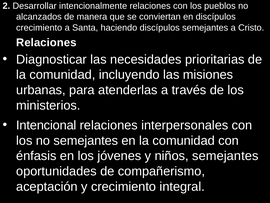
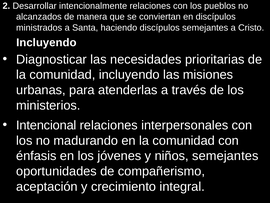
crecimiento at (39, 28): crecimiento -> ministrados
Relaciones at (46, 43): Relaciones -> Incluyendo
no semejantes: semejantes -> madurando
